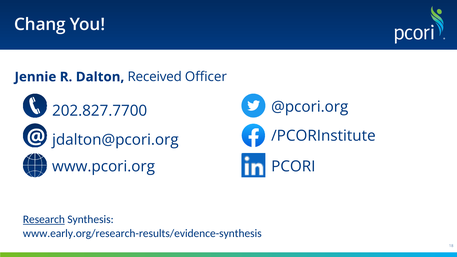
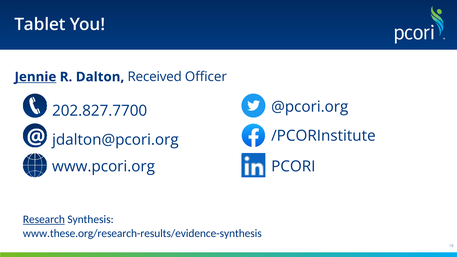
Chang: Chang -> Tablet
Jennie underline: none -> present
www.early.org/research-results/evidence-synthesis: www.early.org/research-results/evidence-synthesis -> www.these.org/research-results/evidence-synthesis
